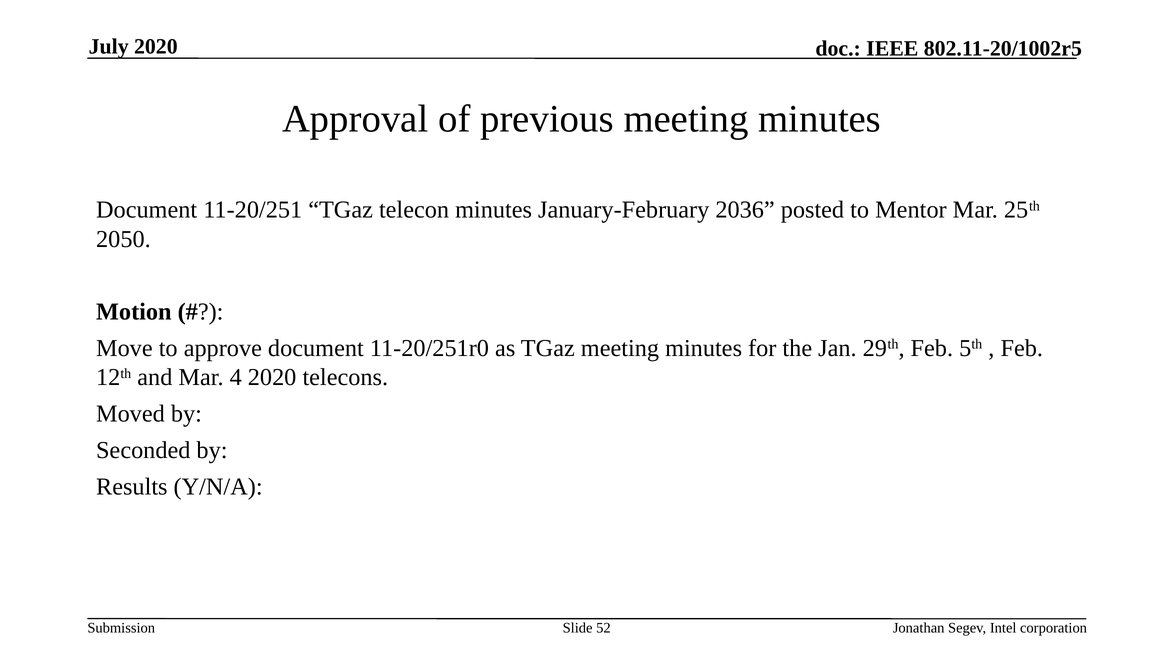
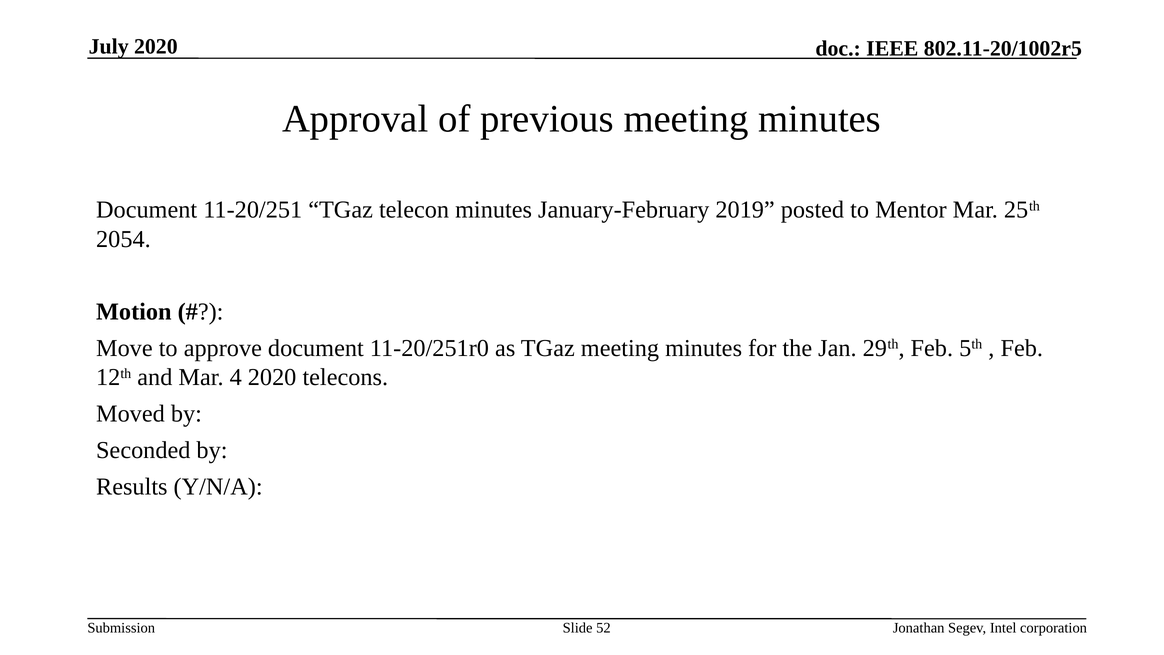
2036: 2036 -> 2019
2050: 2050 -> 2054
